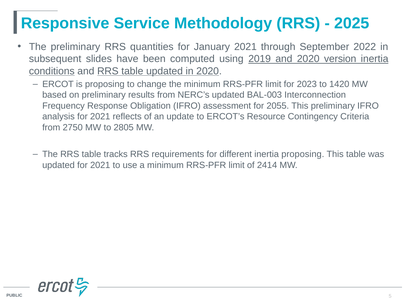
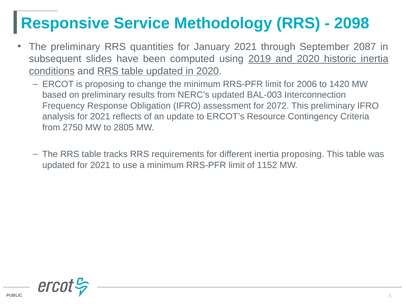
2025: 2025 -> 2098
2022: 2022 -> 2087
version: version -> historic
2023: 2023 -> 2006
2055: 2055 -> 2072
2414: 2414 -> 1152
